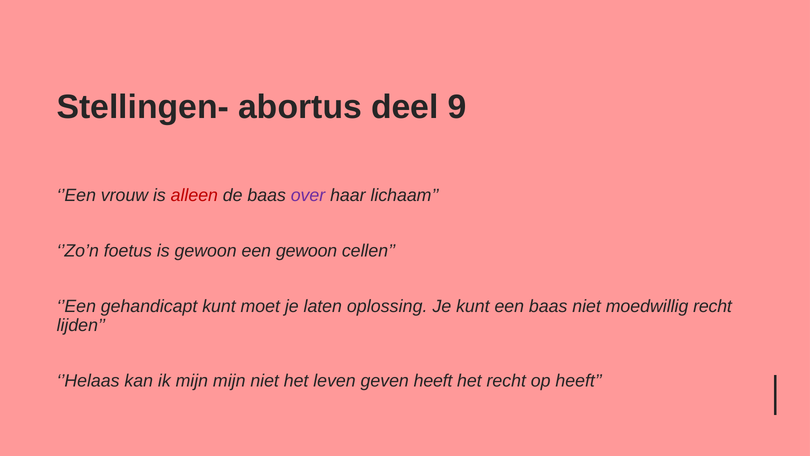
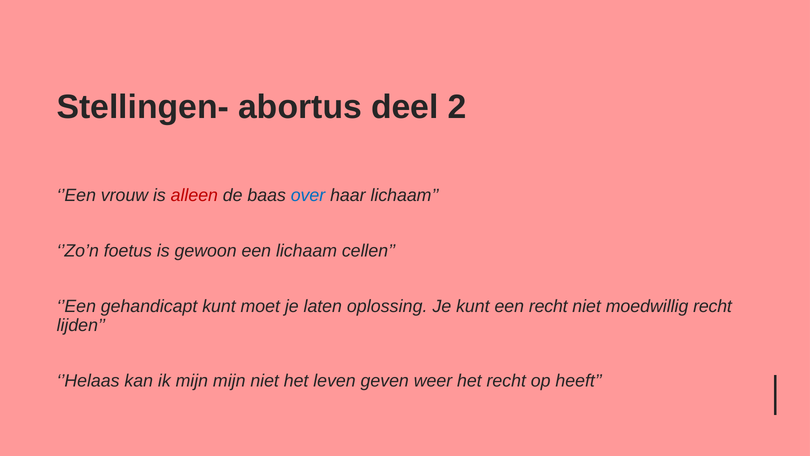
9: 9 -> 2
over colour: purple -> blue
een gewoon: gewoon -> lichaam
een baas: baas -> recht
geven heeft: heeft -> weer
